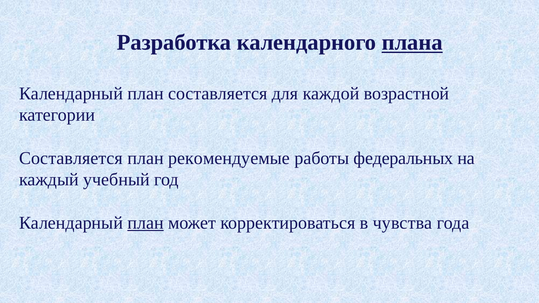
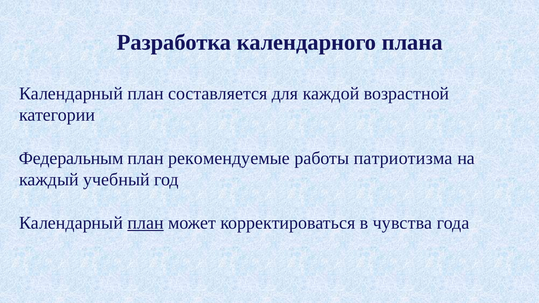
плана underline: present -> none
Составляется at (71, 158): Составляется -> Федеральным
федеральных: федеральных -> патриотизма
